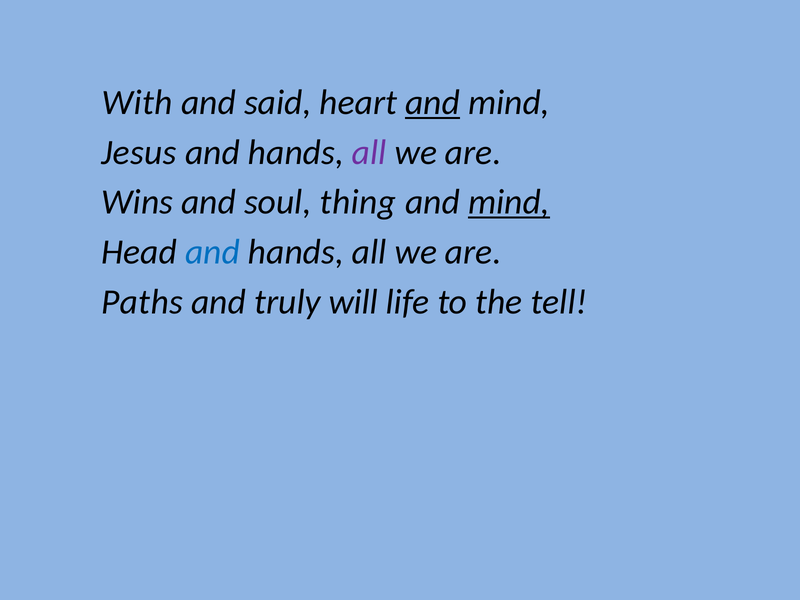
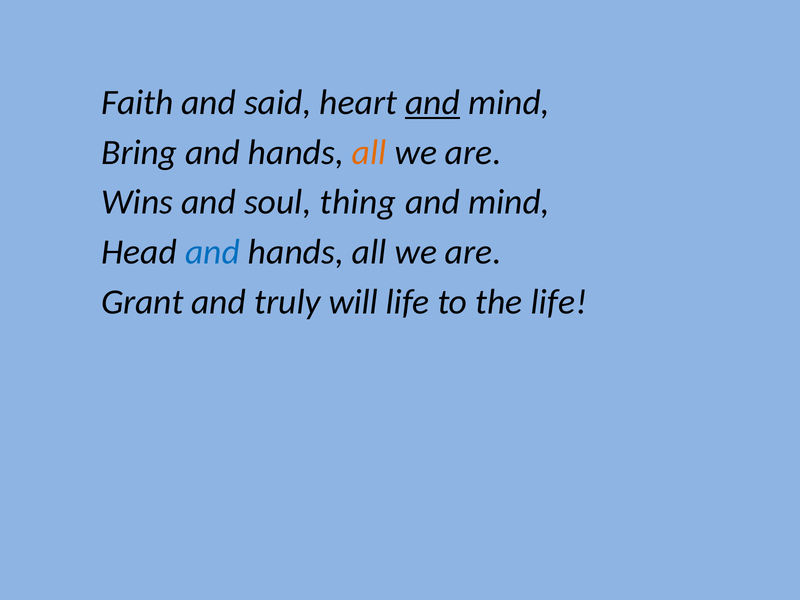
With: With -> Faith
Jesus: Jesus -> Bring
all at (369, 152) colour: purple -> orange
mind at (509, 202) underline: present -> none
Paths: Paths -> Grant
the tell: tell -> life
